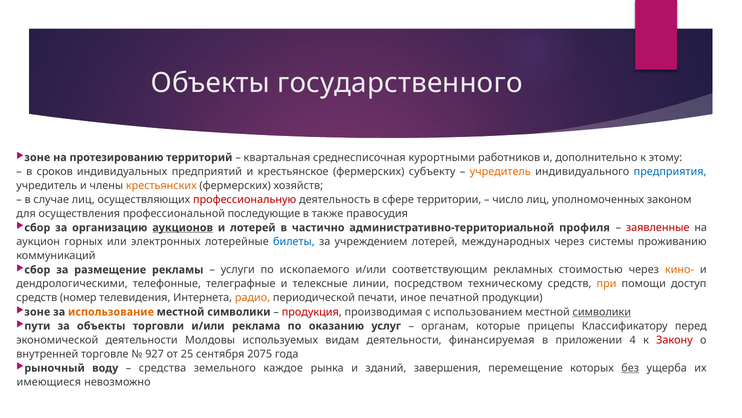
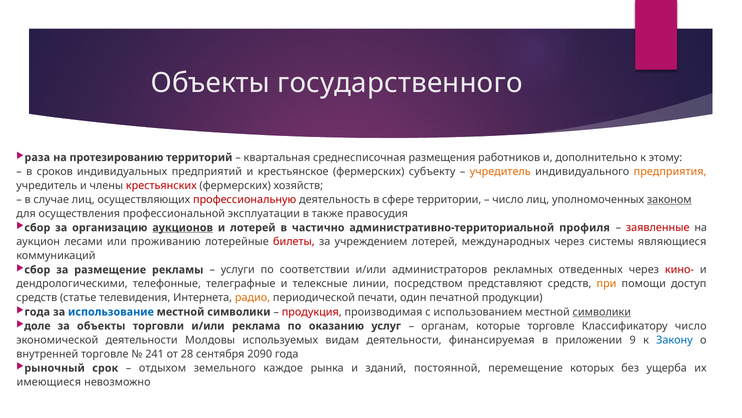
зоне at (37, 157): зоне -> раза
курортными: курортными -> размещения
предприятия colour: blue -> orange
крестьянских colour: orange -> red
законом underline: none -> present
последующие: последующие -> эксплуатации
горных: горных -> лесами
электронных: электронных -> проживанию
билеты colour: blue -> red
проживанию: проживанию -> являющиеся
ископаемого: ископаемого -> соответствии
соответствующим: соответствующим -> администраторов
стоимостью: стоимостью -> отведенных
кино- colour: orange -> red
техническому: техническому -> представляют
номер: номер -> статье
иное: иное -> один
зоне at (37, 311): зоне -> года
использование colour: orange -> blue
пути: пути -> доле
которые прицепы: прицепы -> торговле
Классификатору перед: перед -> число
4: 4 -> 9
Закону colour: red -> blue
927: 927 -> 241
25: 25 -> 28
2075: 2075 -> 2090
воду: воду -> срок
средства: средства -> отдыхом
завершения: завершения -> постоянной
без underline: present -> none
